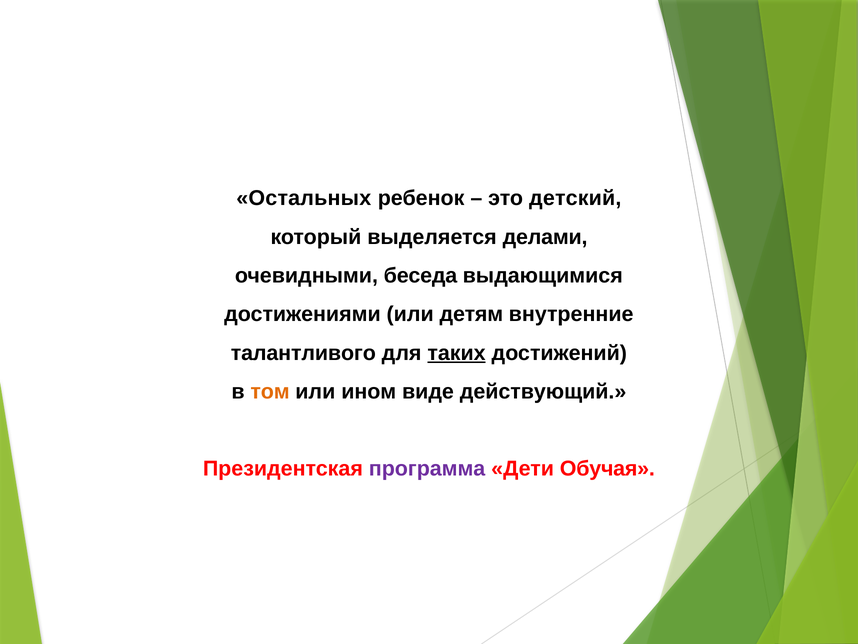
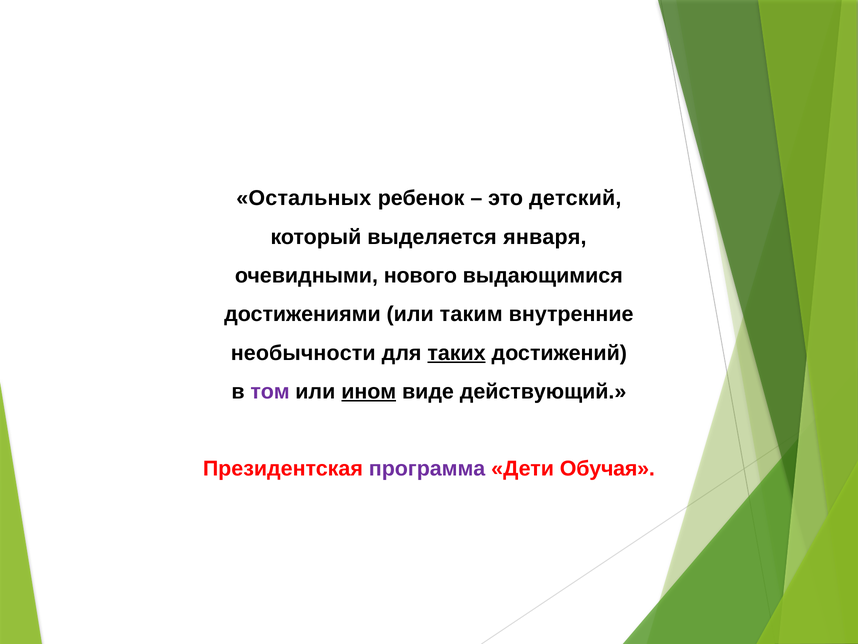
делами: делами -> января
беседа: беседа -> нового
детям: детям -> таким
талантливого: талантливого -> необычности
том colour: orange -> purple
ином underline: none -> present
